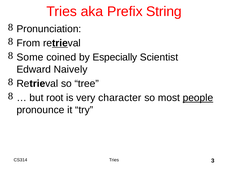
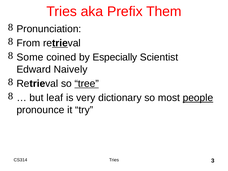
String: String -> Them
tree underline: none -> present
root: root -> leaf
character: character -> dictionary
